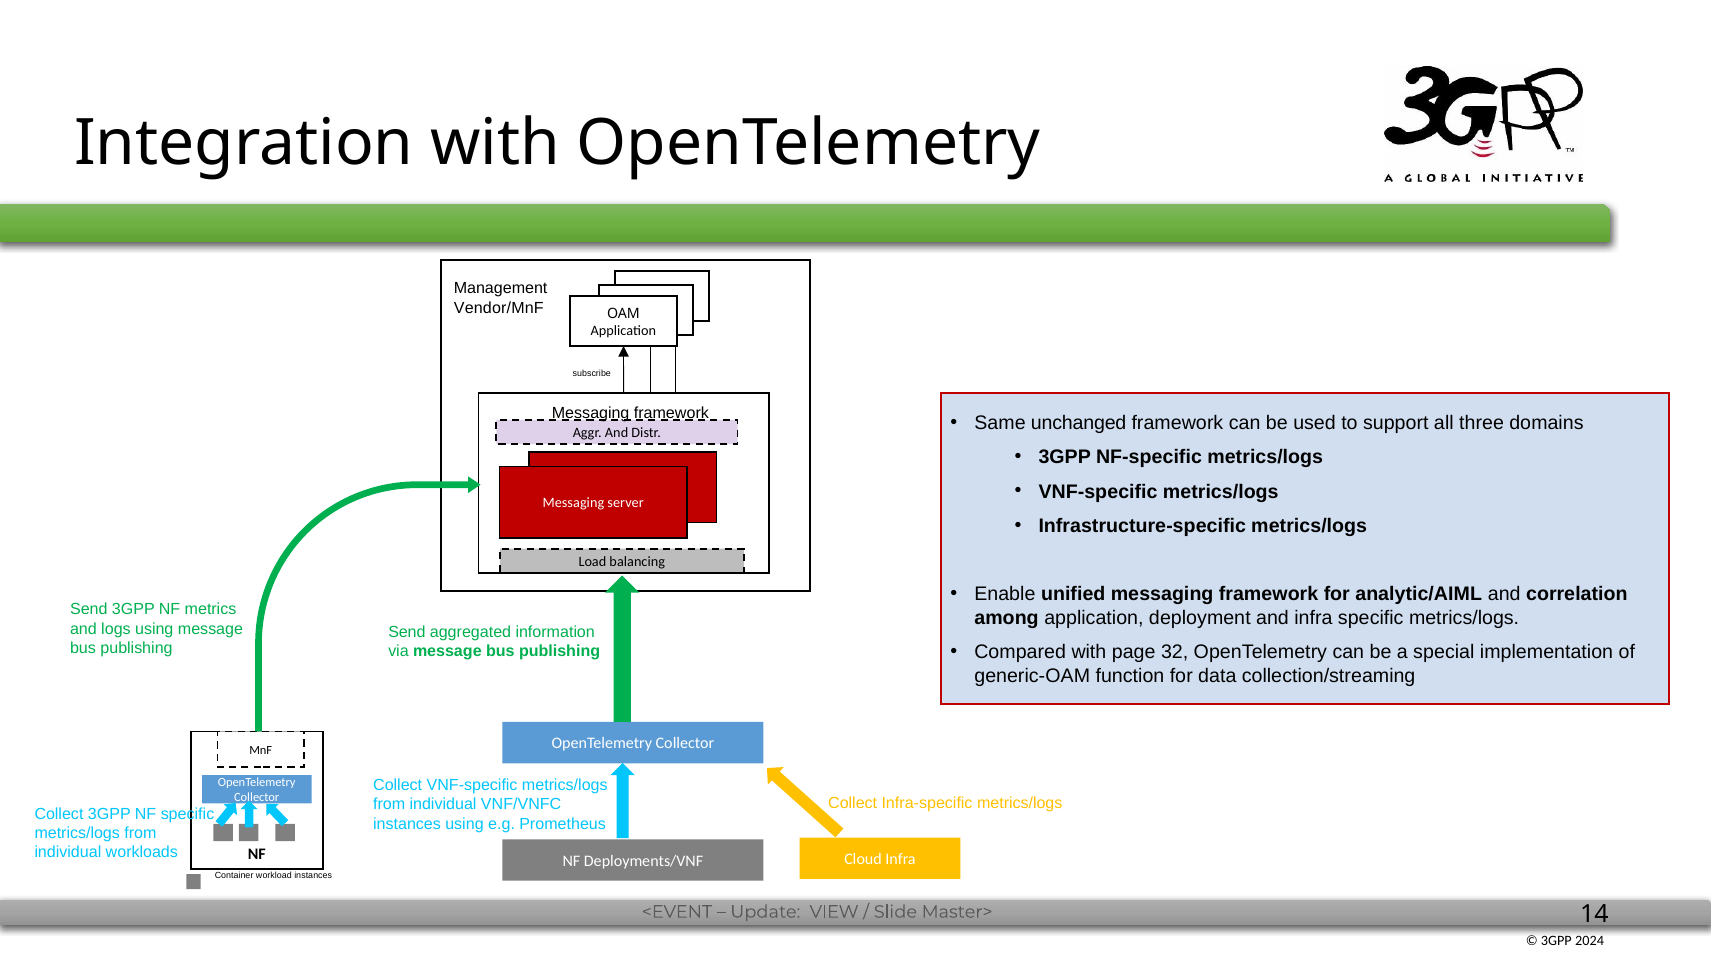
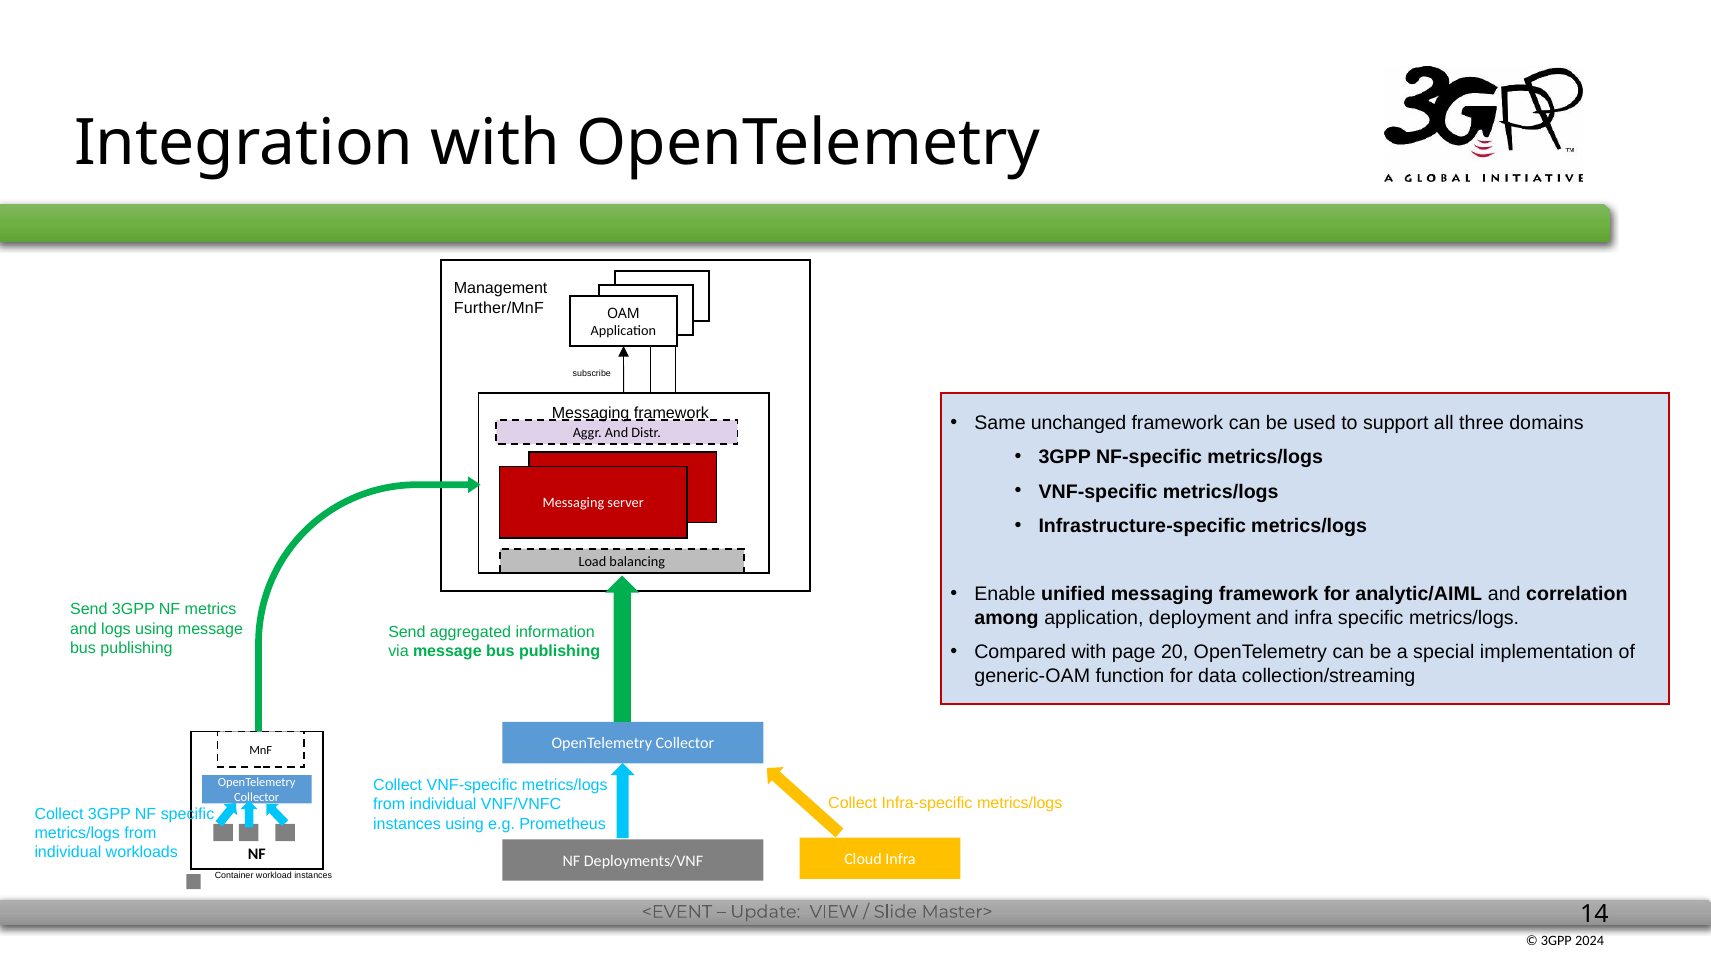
Vendor/MnF: Vendor/MnF -> Further/MnF
32: 32 -> 20
